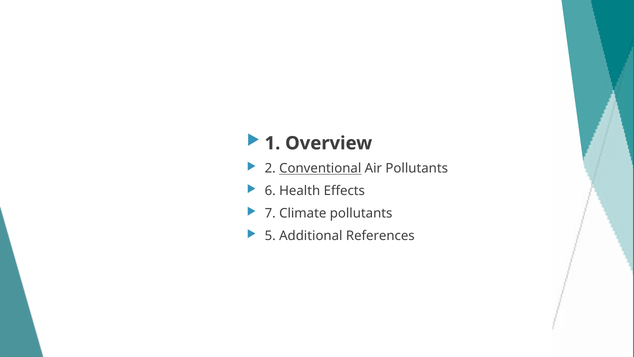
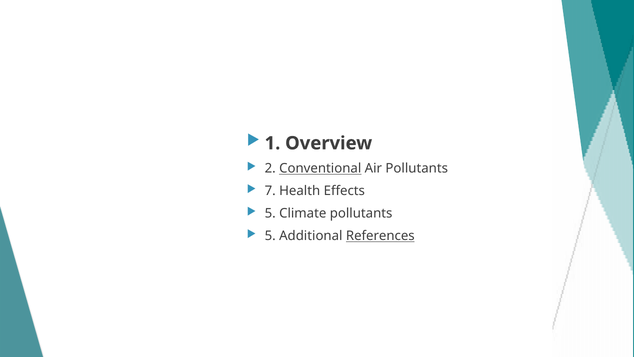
6: 6 -> 7
7 at (270, 213): 7 -> 5
References underline: none -> present
